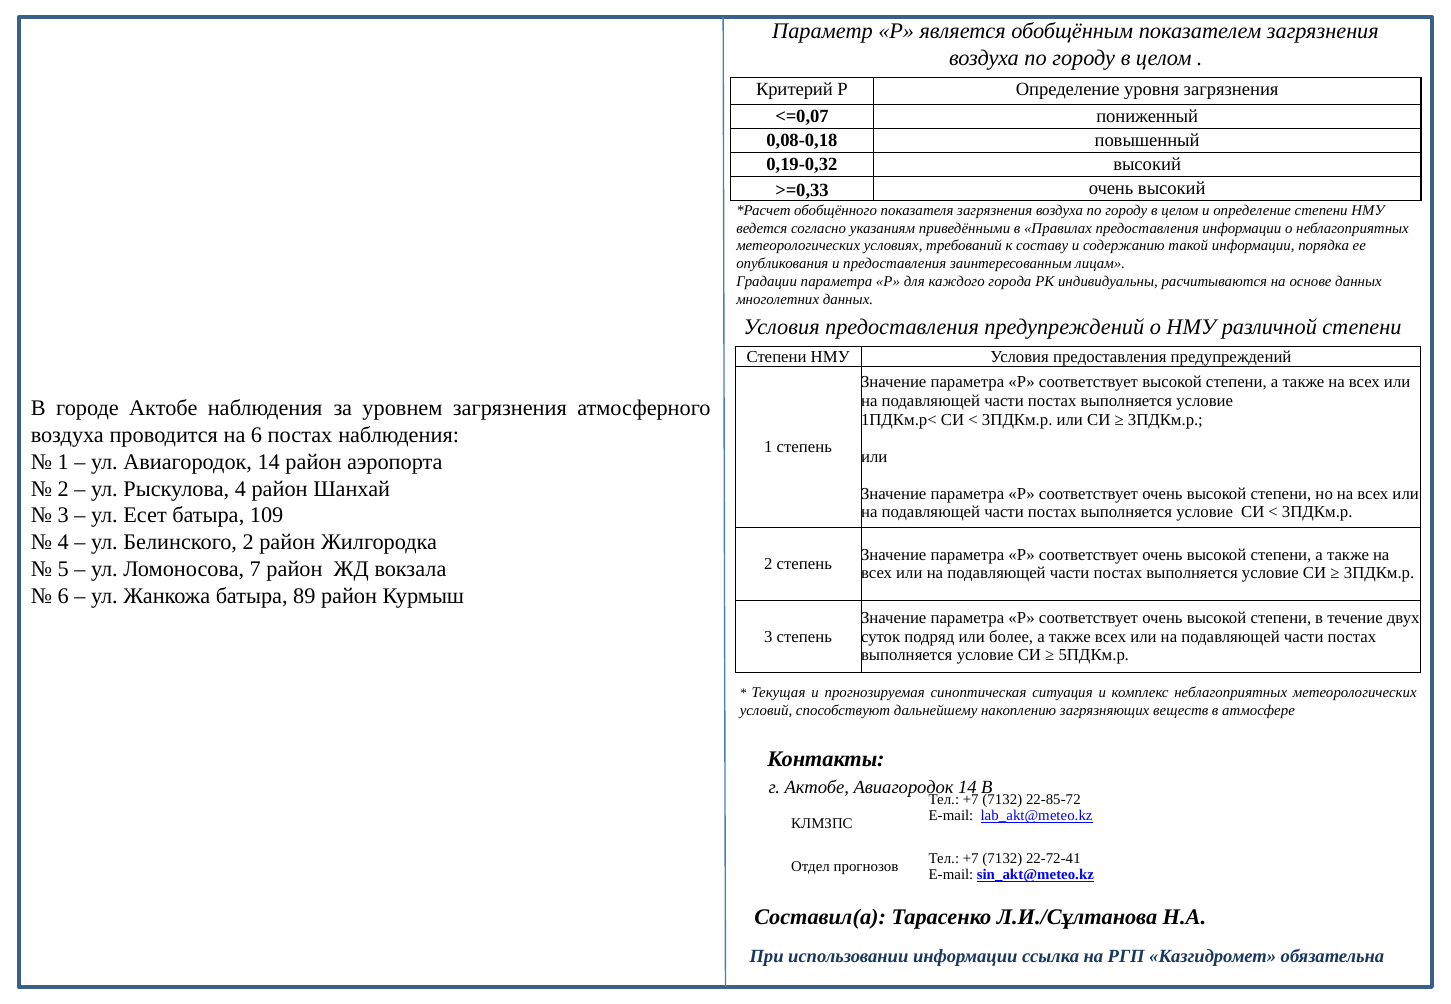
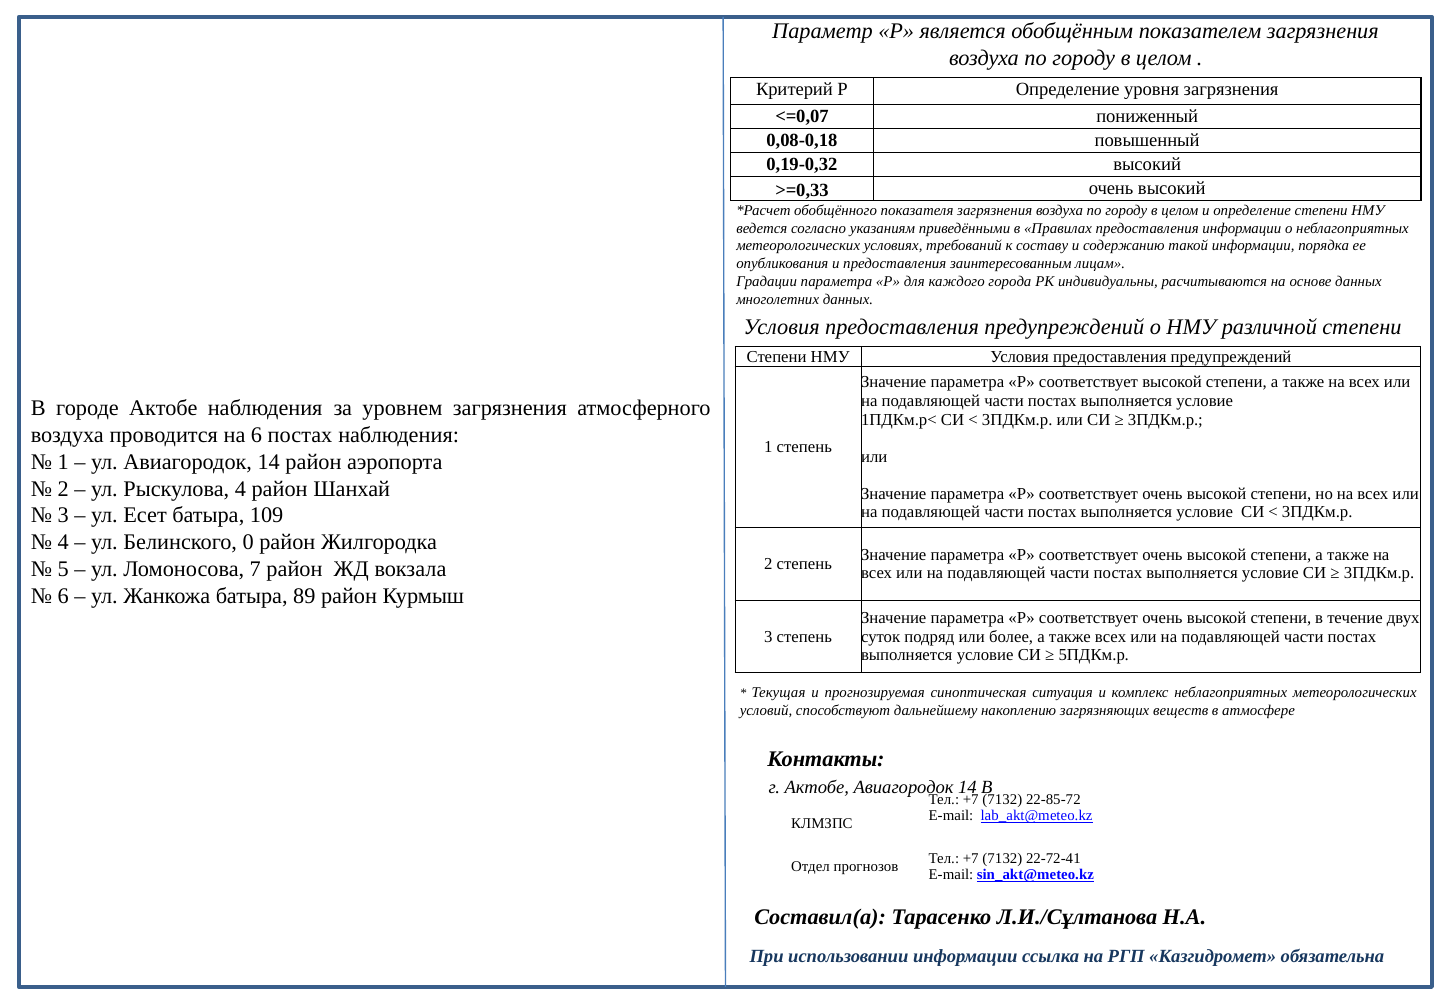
Белинского 2: 2 -> 0
